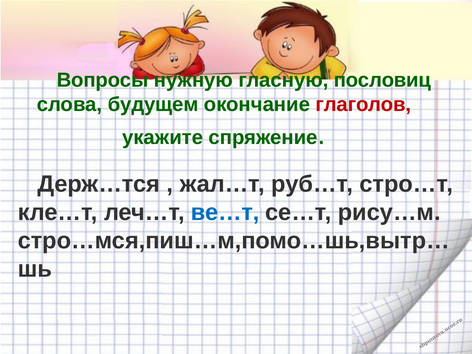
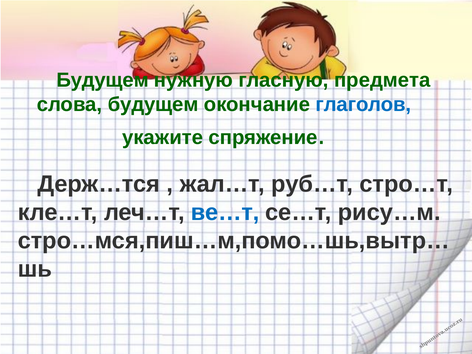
Вопросы at (103, 80): Вопросы -> Будущем
пословиц: пословиц -> предмета
глаголов colour: red -> blue
